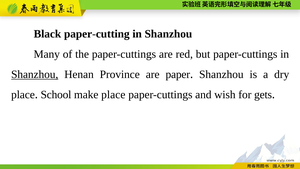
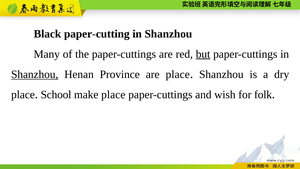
but underline: none -> present
are paper: paper -> place
gets: gets -> folk
